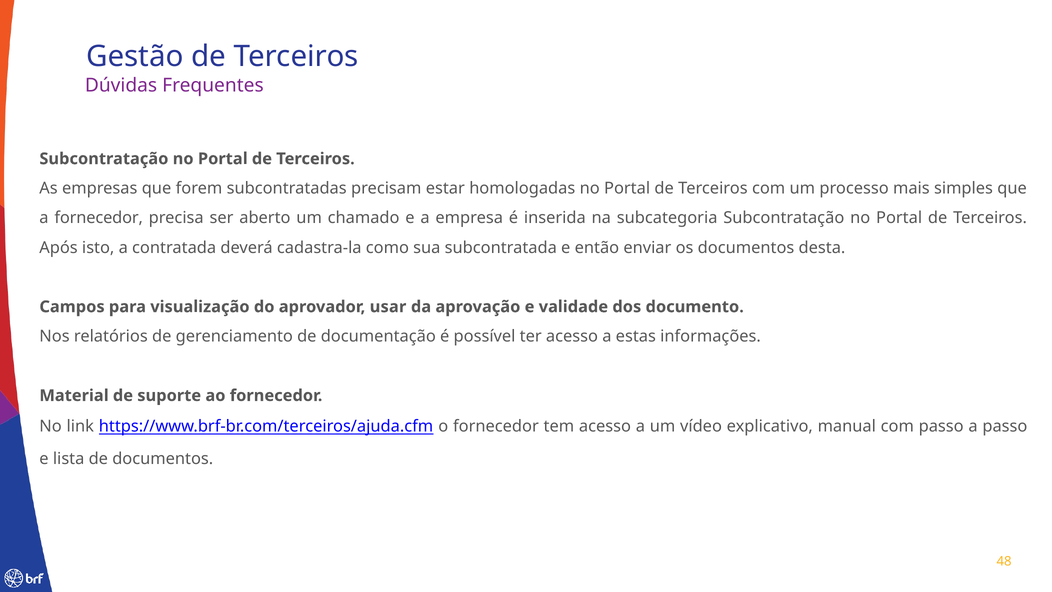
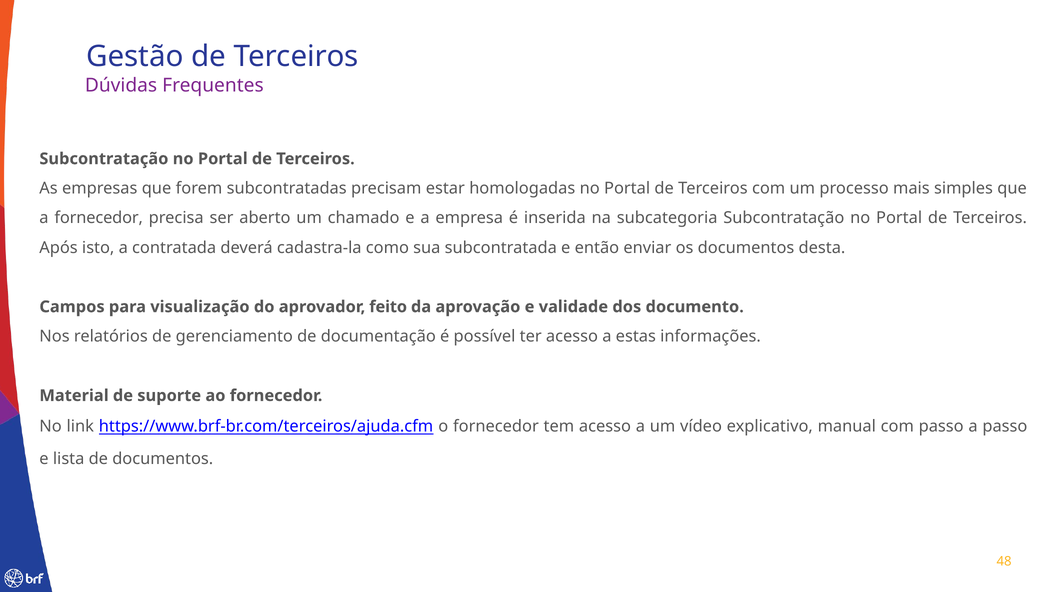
usar: usar -> feito
